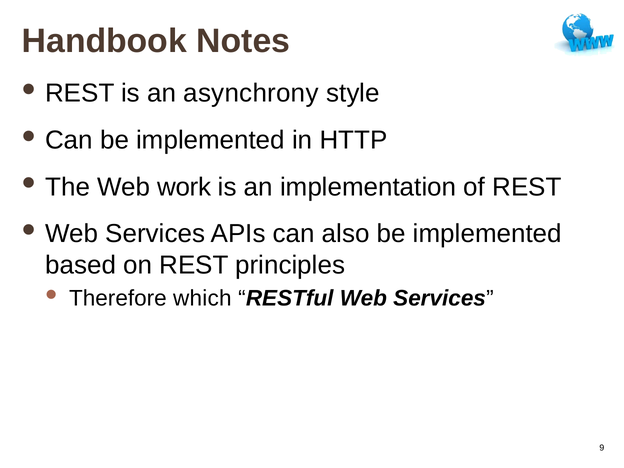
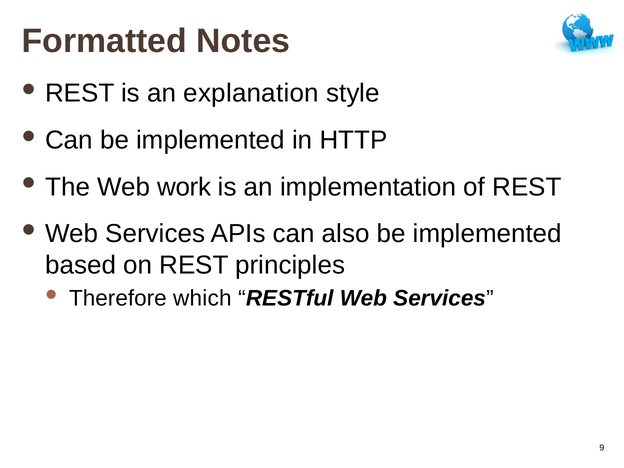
Handbook: Handbook -> Formatted
asynchrony: asynchrony -> explanation
